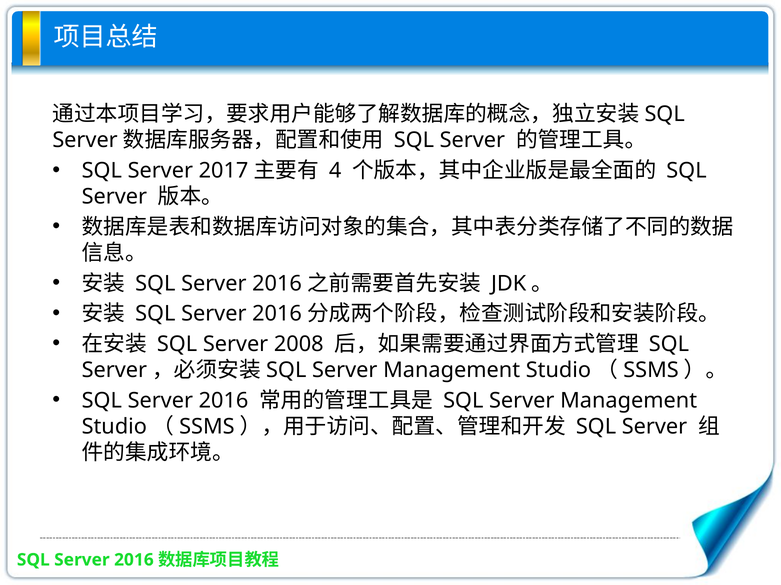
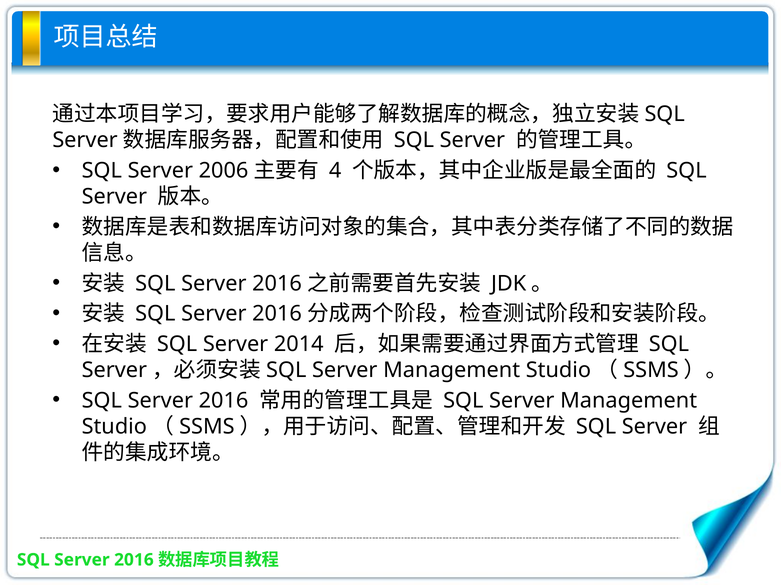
2017: 2017 -> 2006
2008: 2008 -> 2014
